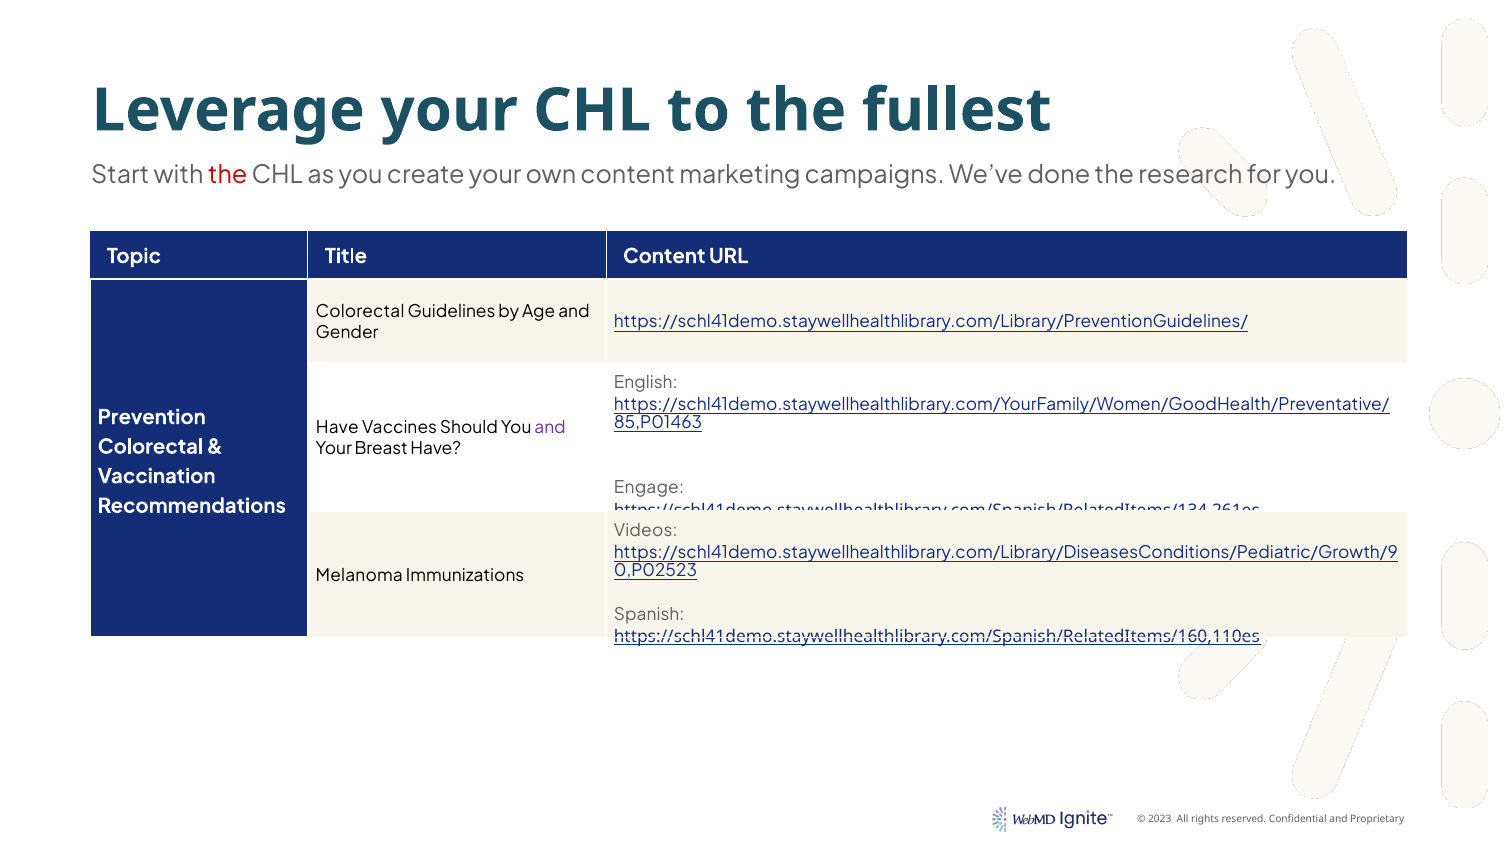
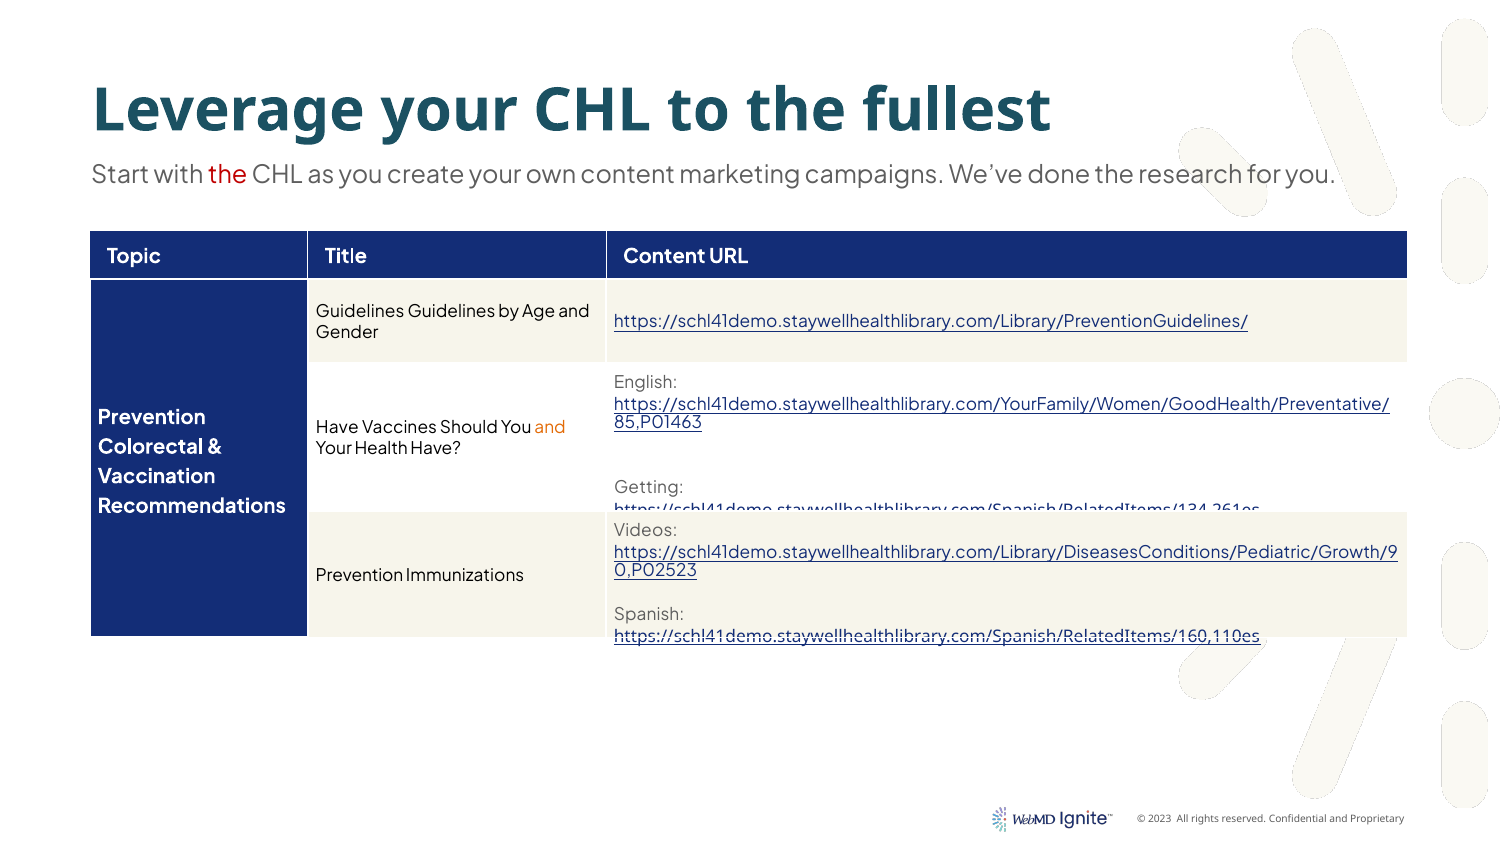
Colorectal at (360, 311): Colorectal -> Guidelines
and at (550, 427) colour: purple -> orange
Breast: Breast -> Health
Engage: Engage -> Getting
Melanoma at (359, 575): Melanoma -> Prevention
